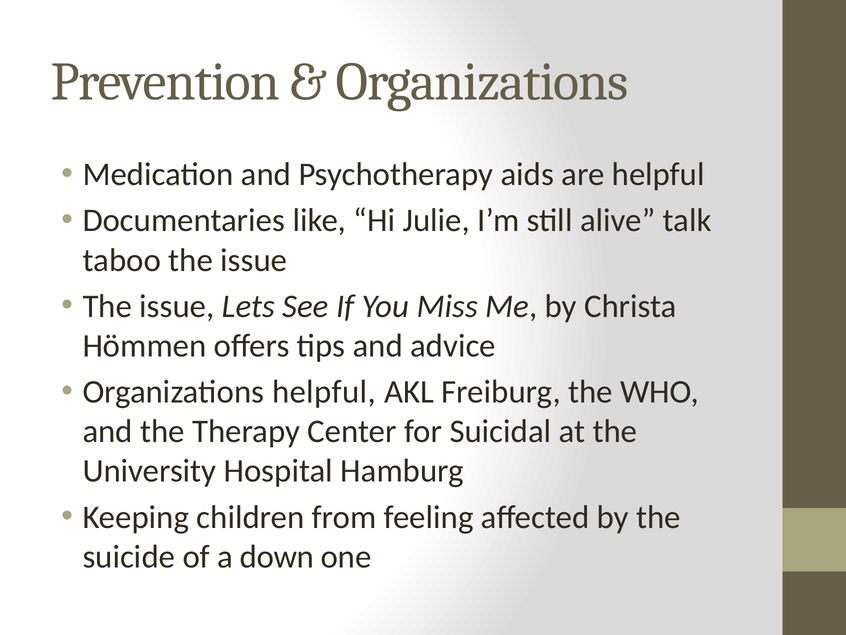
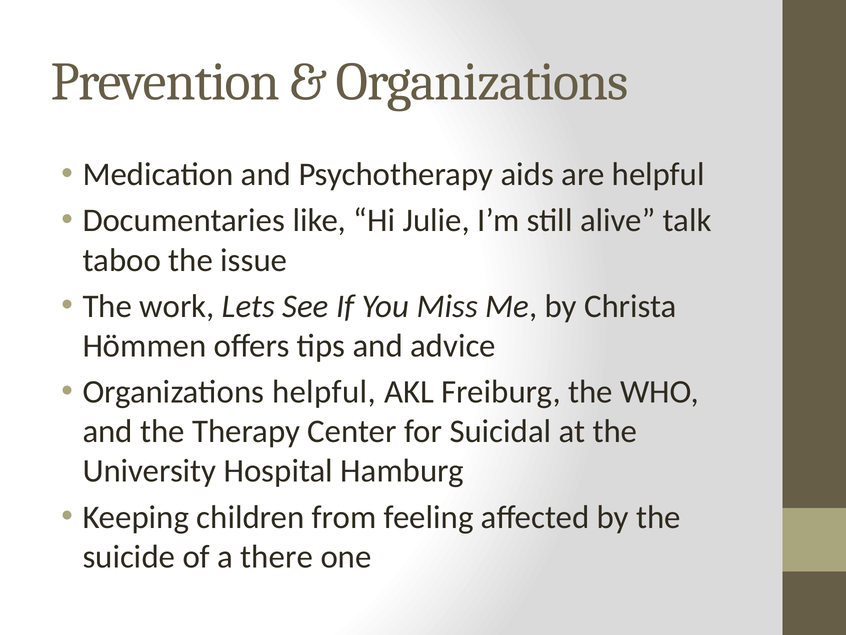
issue at (177, 306): issue -> work
down: down -> there
